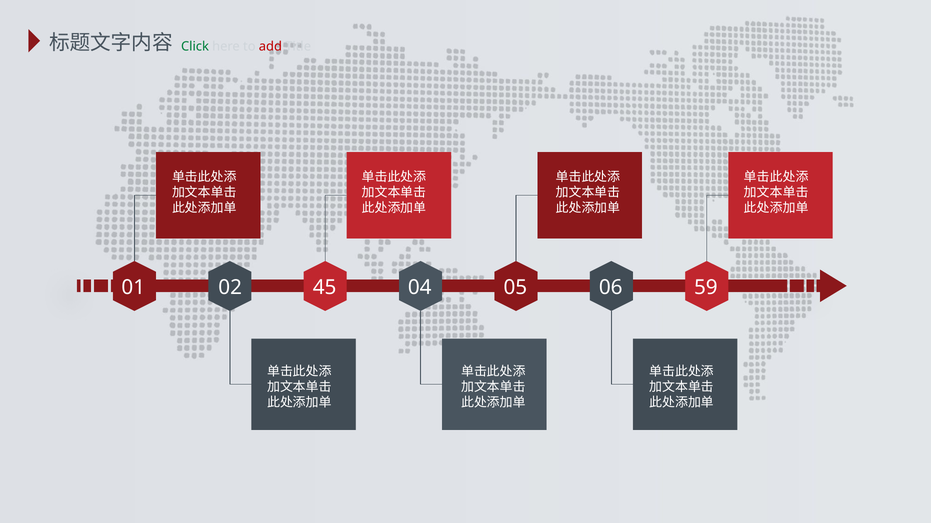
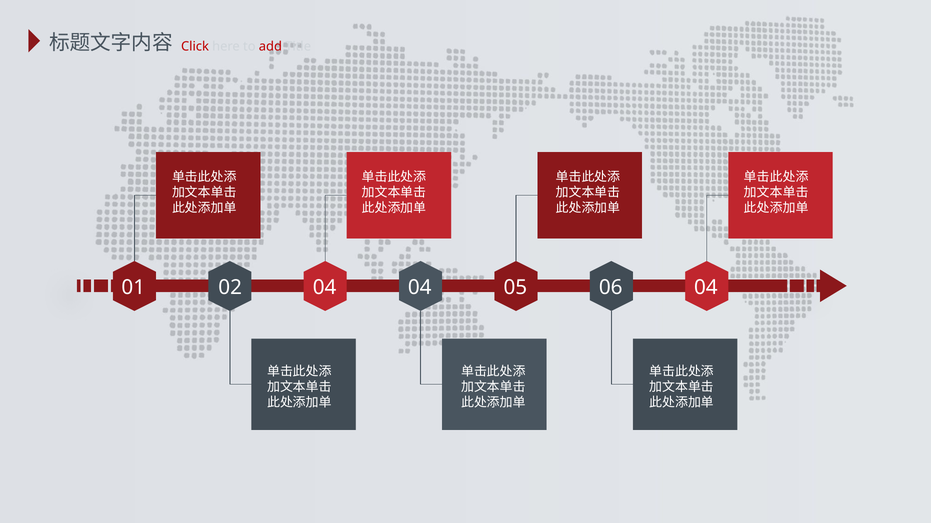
Click colour: green -> red
02 45: 45 -> 04
06 59: 59 -> 04
